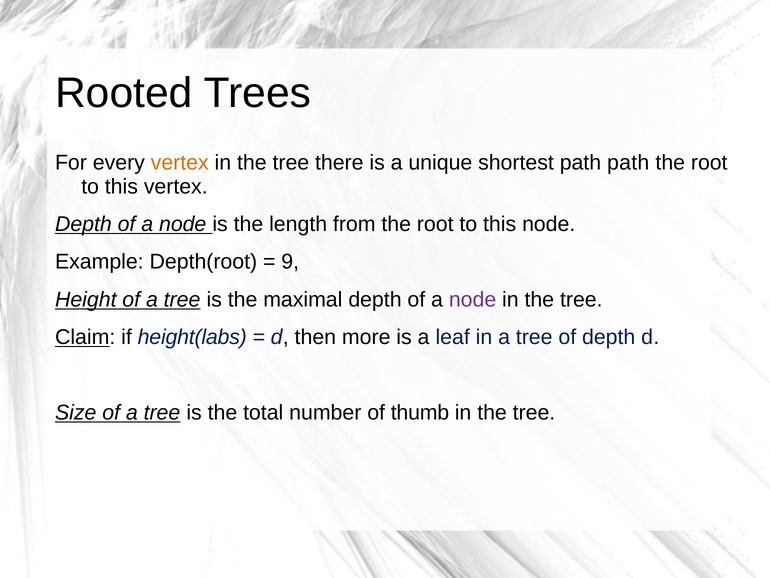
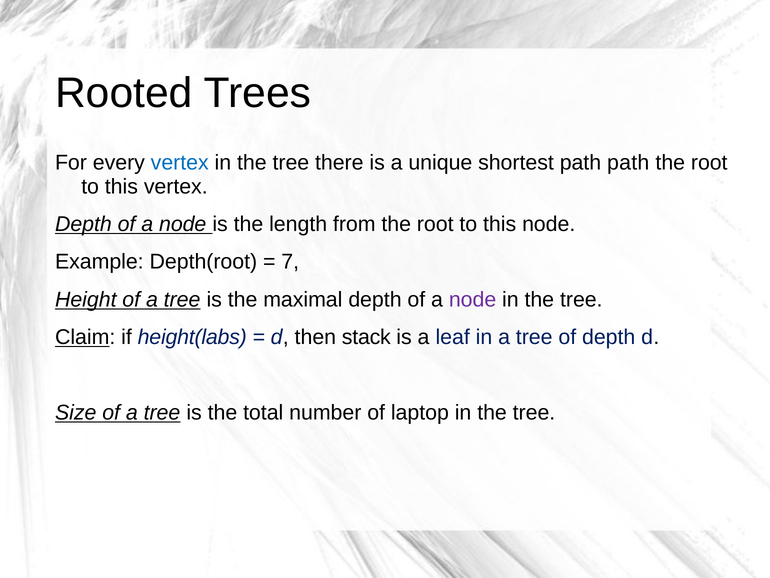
vertex at (180, 163) colour: orange -> blue
9: 9 -> 7
more: more -> stack
thumb: thumb -> laptop
